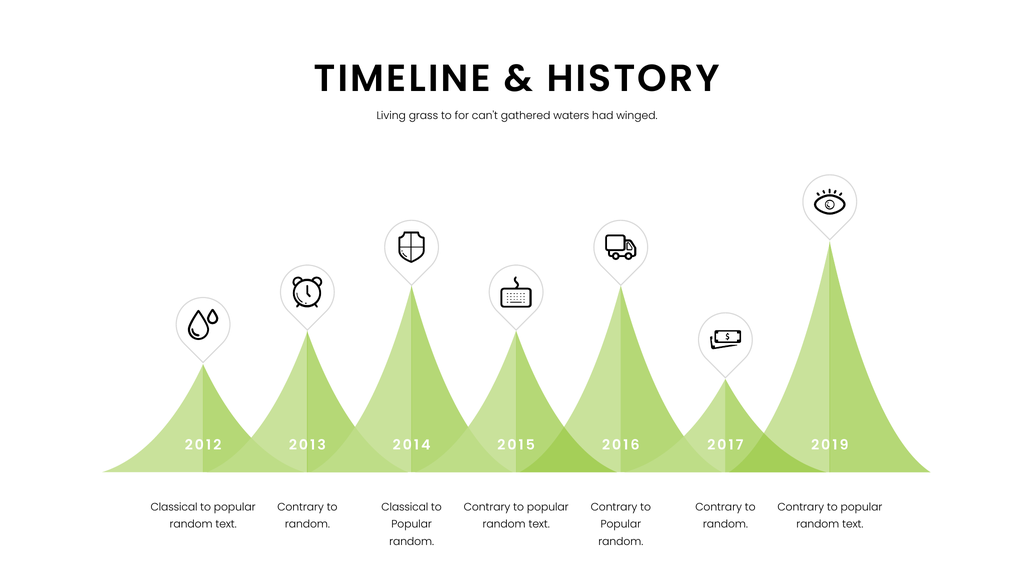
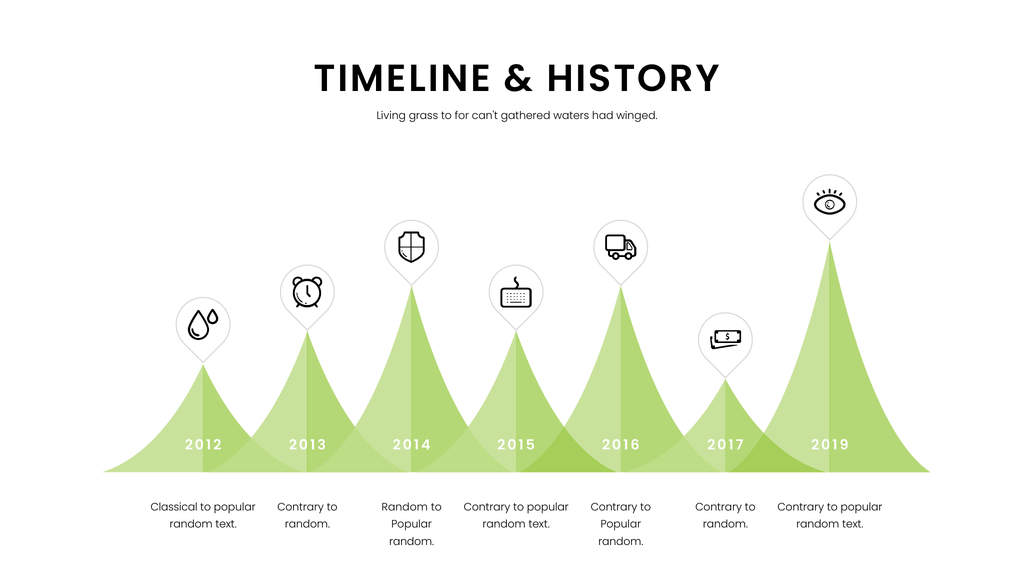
Classical at (405, 507): Classical -> Random
